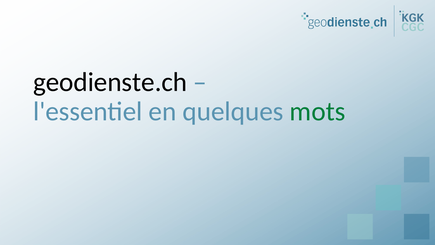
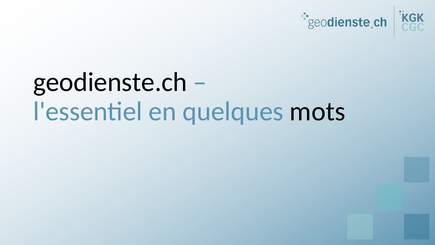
mots colour: green -> black
